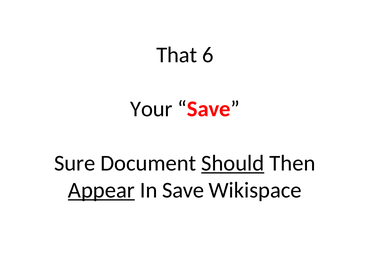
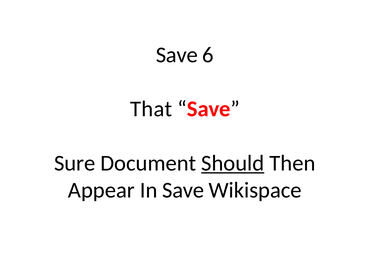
That at (177, 55): That -> Save
Your: Your -> That
Appear underline: present -> none
